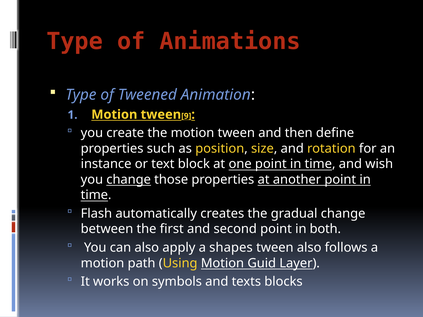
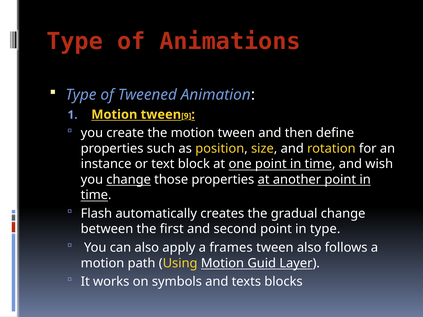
in both: both -> type
shapes: shapes -> frames
